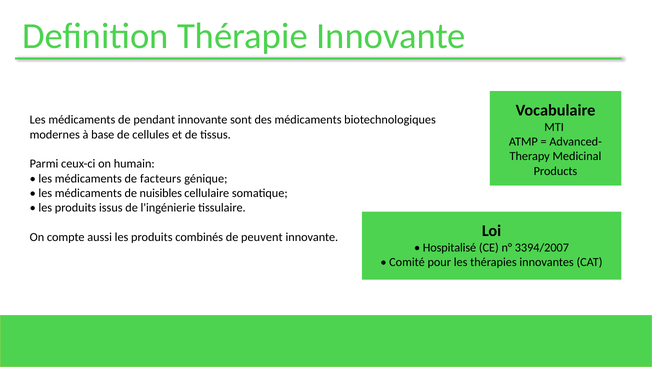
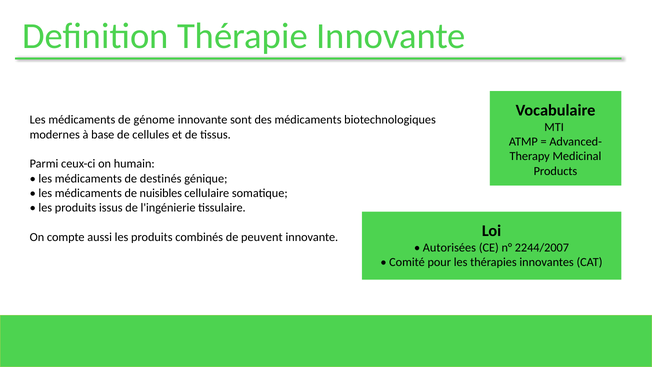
pendant: pendant -> génome
facteurs: facteurs -> destinés
Hospitalisé: Hospitalisé -> Autorisées
3394/2007: 3394/2007 -> 2244/2007
